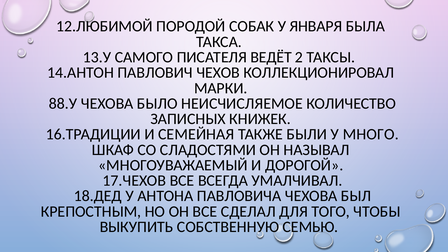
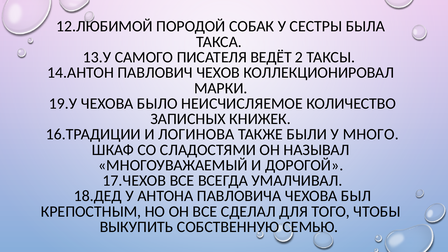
ЯНВАРЯ: ЯНВАРЯ -> СЕСТРЫ
88.У: 88.У -> 19.У
СЕМЕЙНАЯ: СЕМЕЙНАЯ -> ЛОГИНОВА
